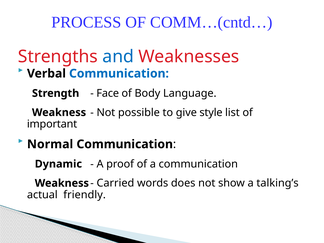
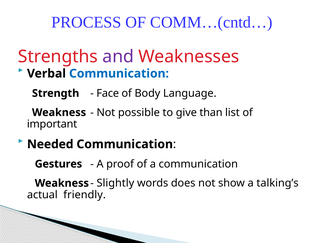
and colour: blue -> purple
style: style -> than
Normal: Normal -> Needed
Dynamic: Dynamic -> Gestures
Carried: Carried -> Slightly
